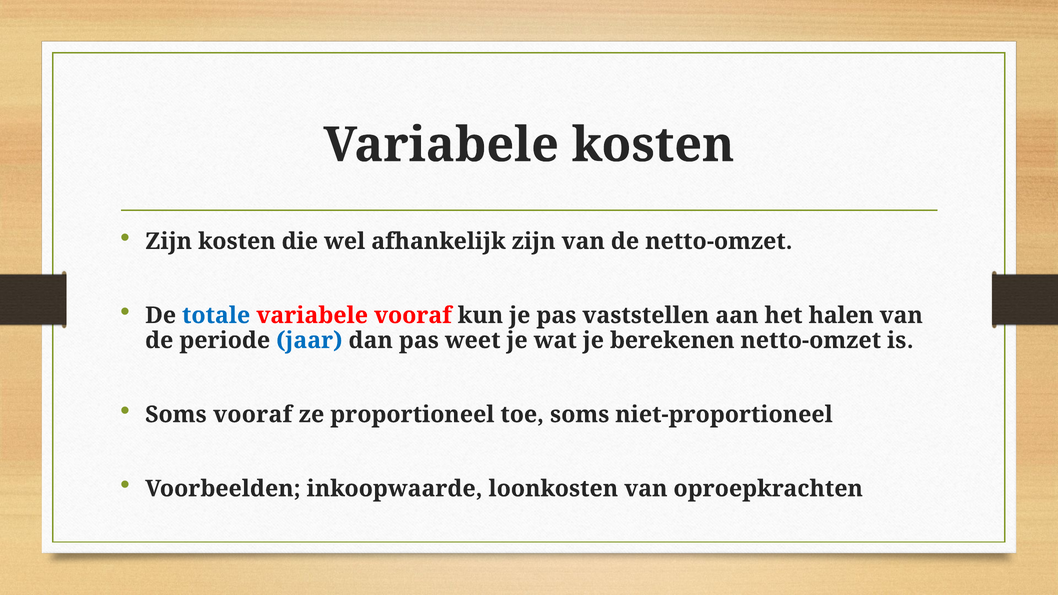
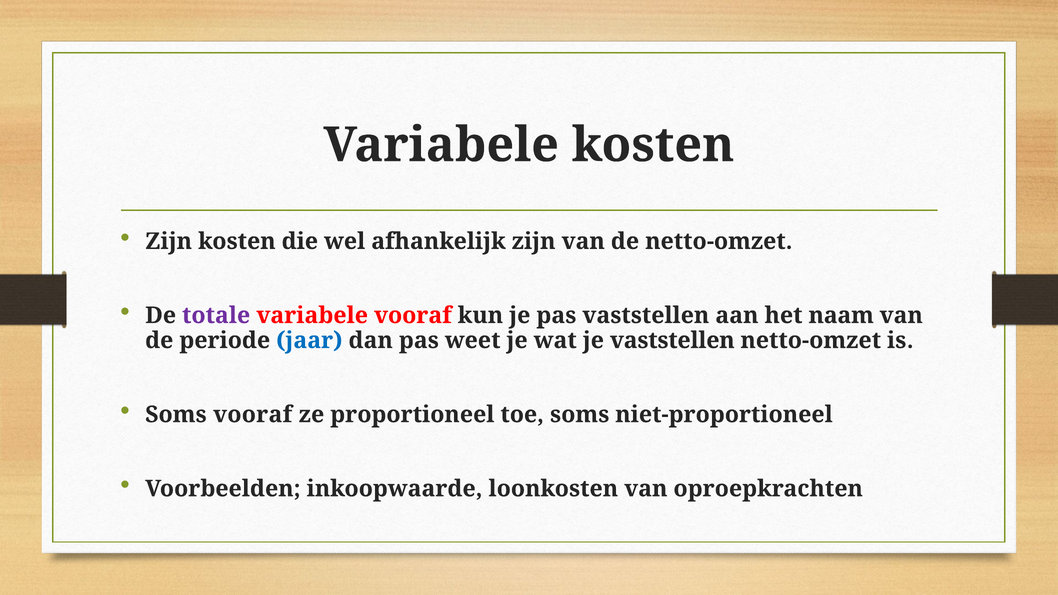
totale colour: blue -> purple
halen: halen -> naam
je berekenen: berekenen -> vaststellen
